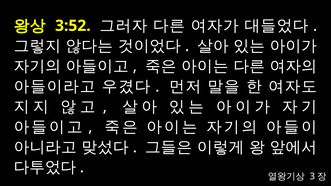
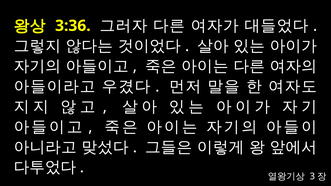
3:52: 3:52 -> 3:36
